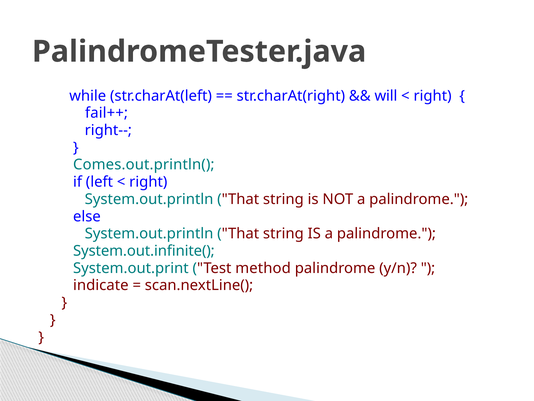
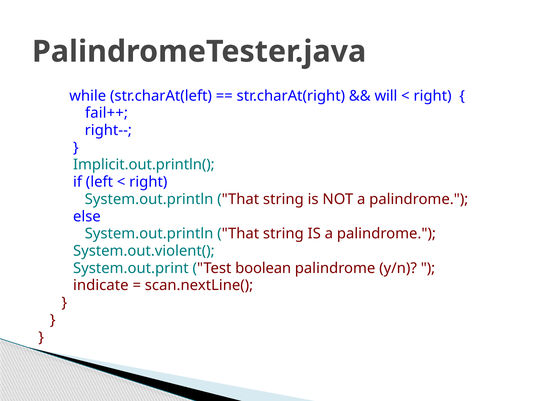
Comes.out.println(: Comes.out.println( -> Implicit.out.println(
System.out.infinite(: System.out.infinite( -> System.out.violent(
method: method -> boolean
